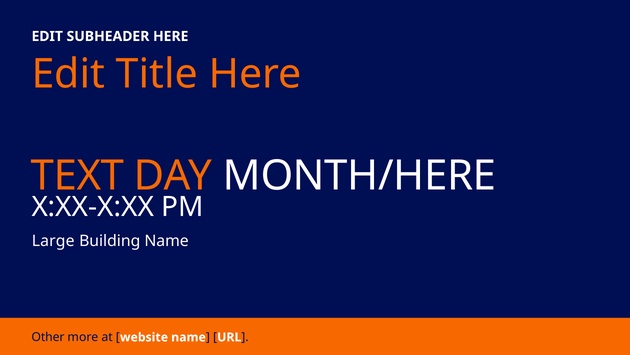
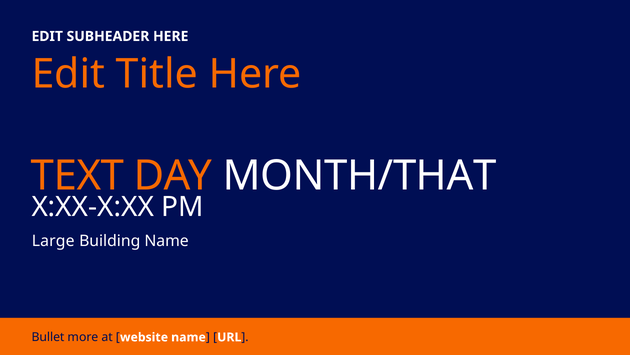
MONTH/HERE: MONTH/HERE -> MONTH/THAT
Other: Other -> Bullet
